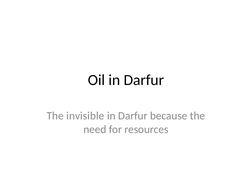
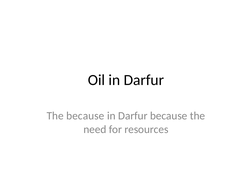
The invisible: invisible -> because
